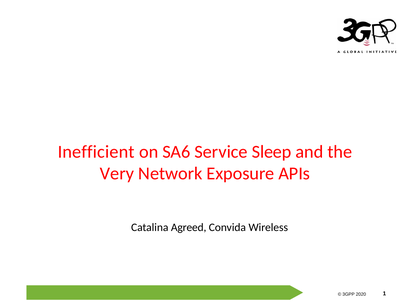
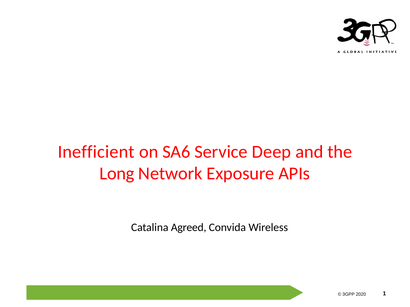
Sleep: Sleep -> Deep
Very: Very -> Long
